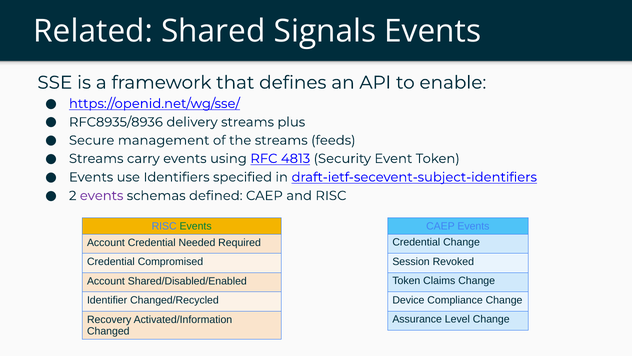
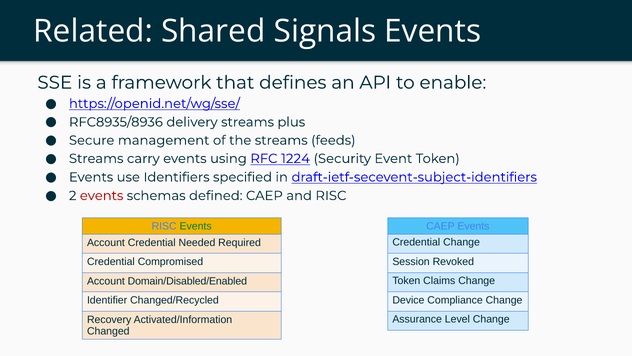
4813: 4813 -> 1224
events at (102, 195) colour: purple -> red
Shared/Disabled/Enabled: Shared/Disabled/Enabled -> Domain/Disabled/Enabled
